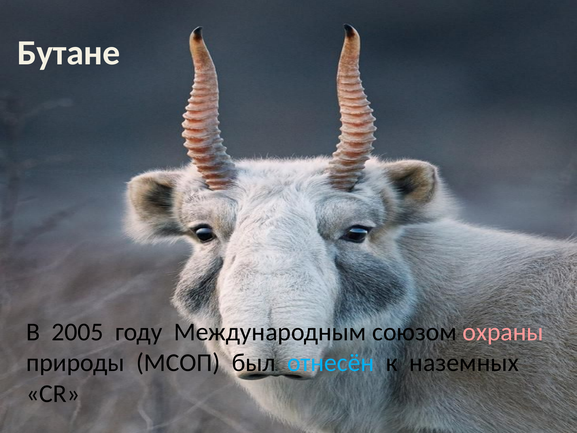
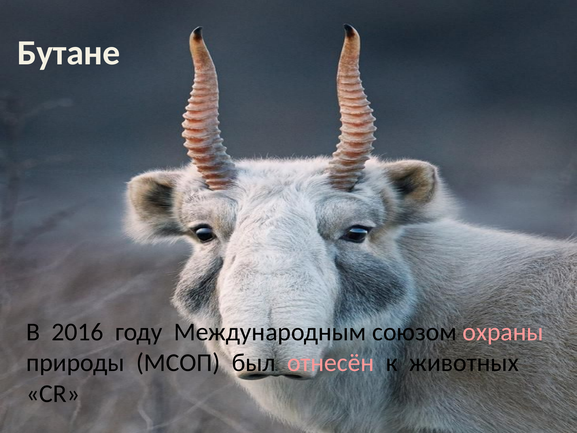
2005: 2005 -> 2016
отнесён colour: light blue -> pink
наземных: наземных -> животных
